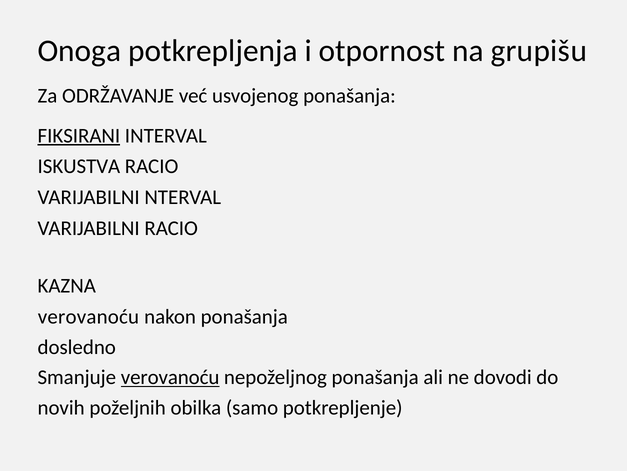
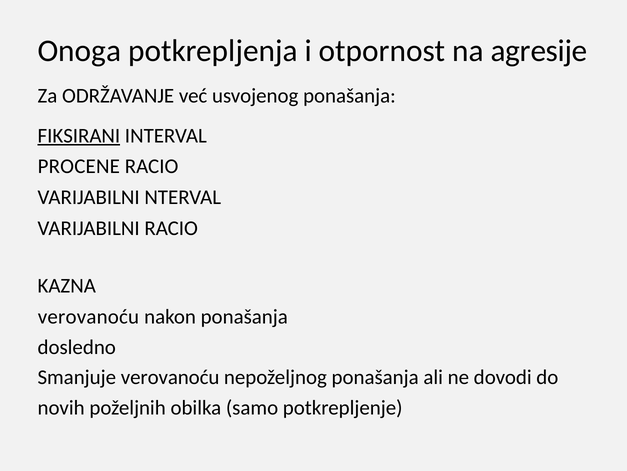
grupišu: grupišu -> agresije
ISKUSTVA: ISKUSTVA -> PROCENE
verovanoću at (170, 377) underline: present -> none
